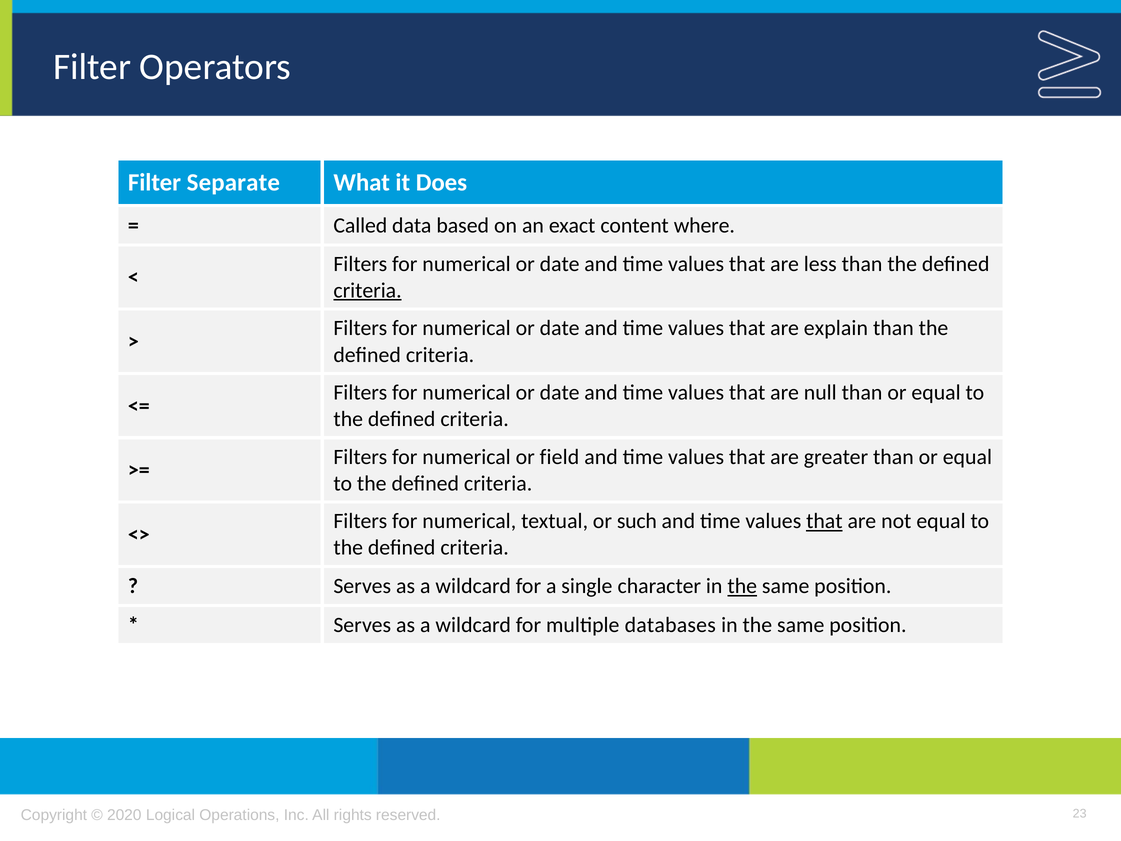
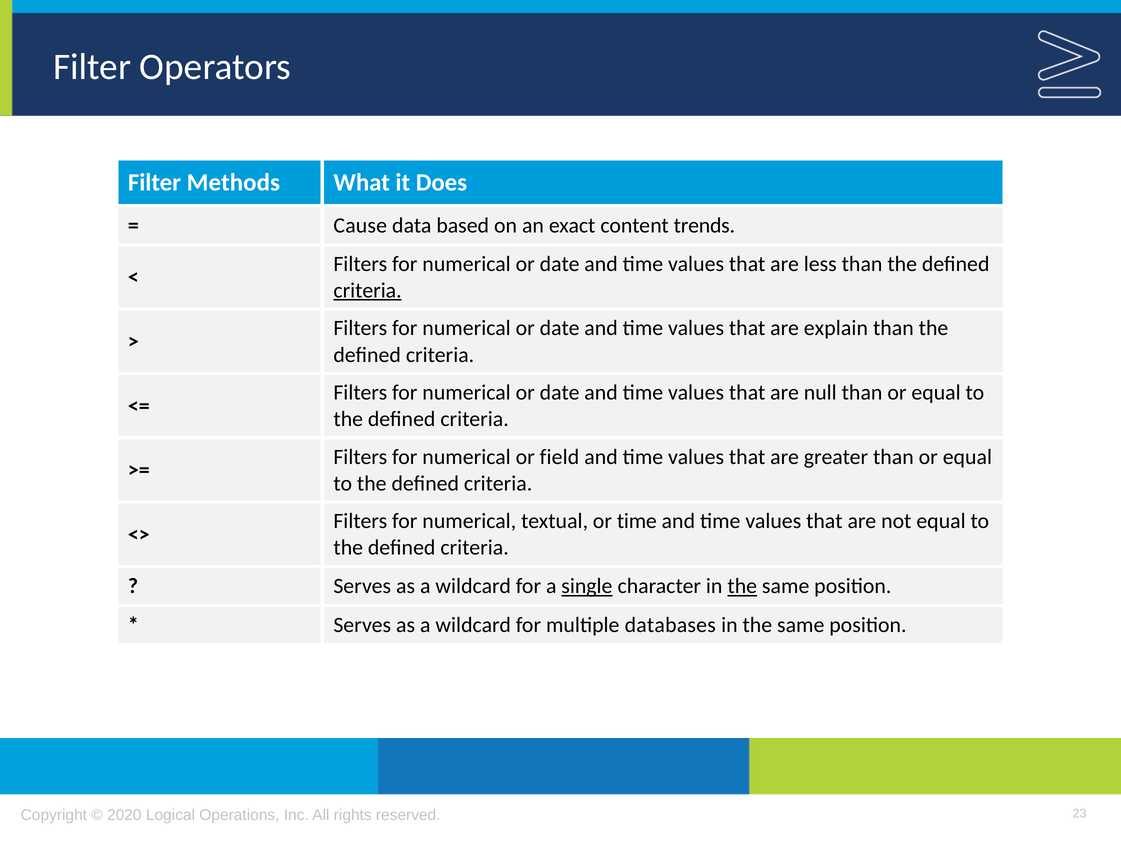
Separate: Separate -> Methods
Called: Called -> Cause
where: where -> trends
or such: such -> time
that at (824, 521) underline: present -> none
single underline: none -> present
